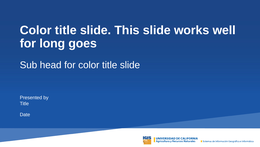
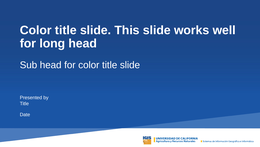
long goes: goes -> head
